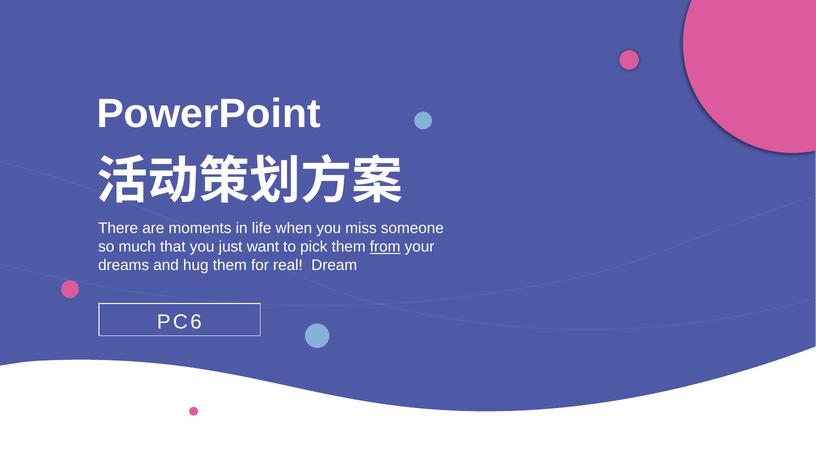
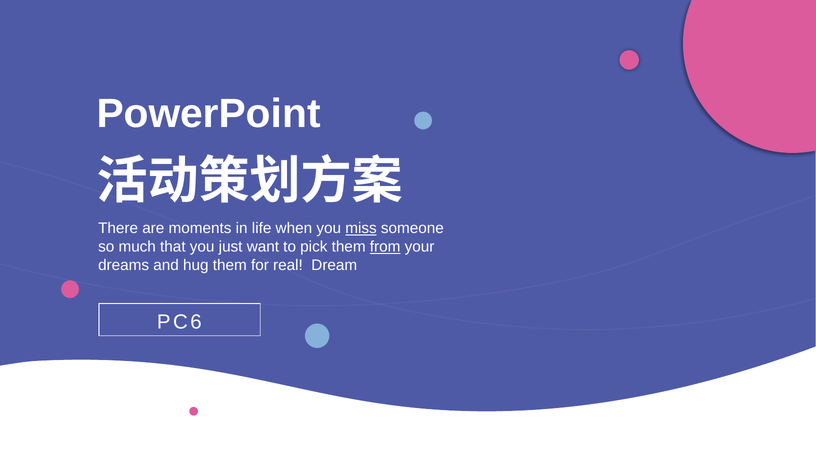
miss underline: none -> present
